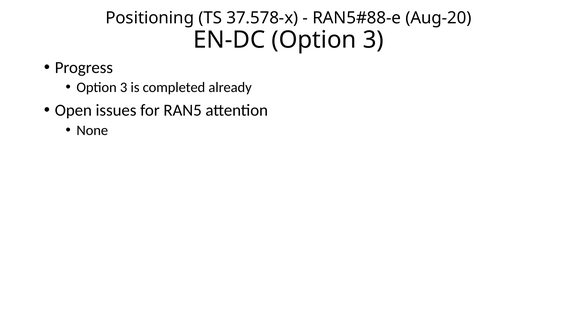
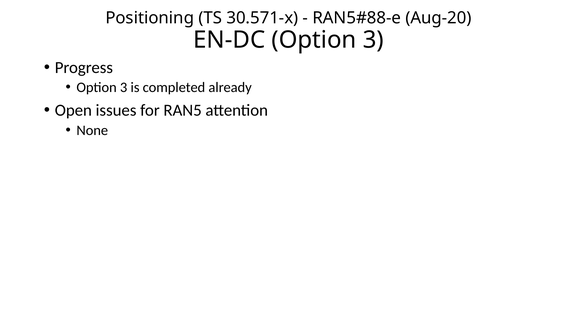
37.578-x: 37.578-x -> 30.571-x
